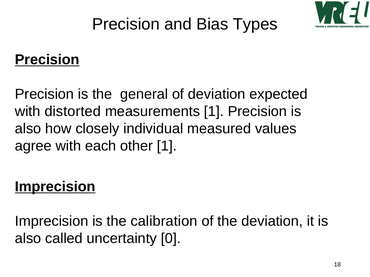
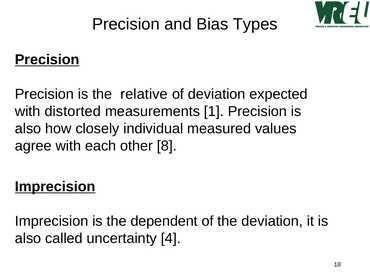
general: general -> relative
other 1: 1 -> 8
calibration: calibration -> dependent
0: 0 -> 4
